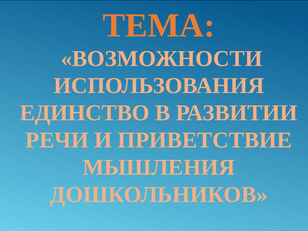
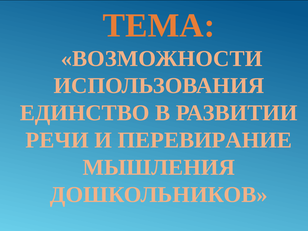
ПРИВЕТСТВИЕ: ПРИВЕТСТВИЕ -> ПЕРЕВИРАНИЕ
